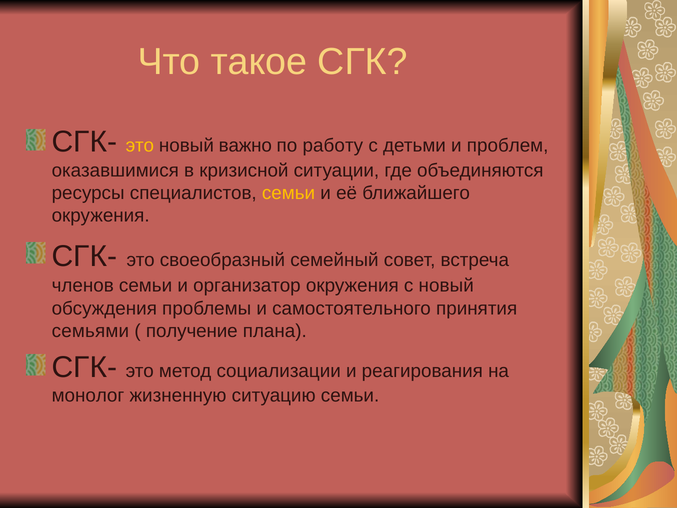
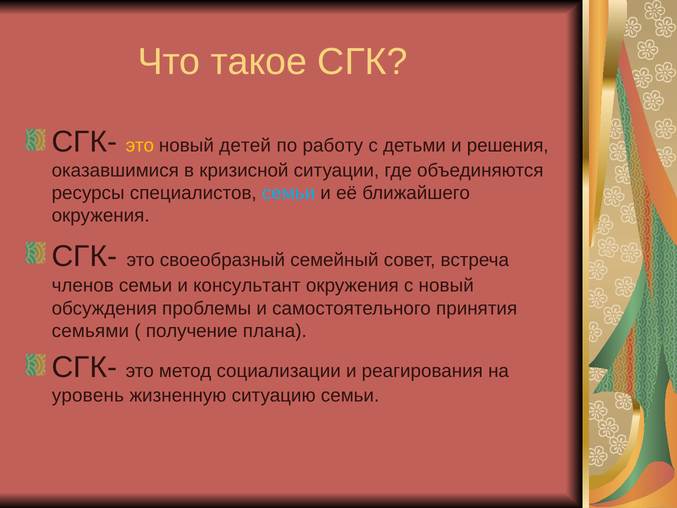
важно: важно -> детей
проблем: проблем -> решения
семьи at (289, 193) colour: yellow -> light blue
организатор: организатор -> консультант
монолог: монолог -> уровень
